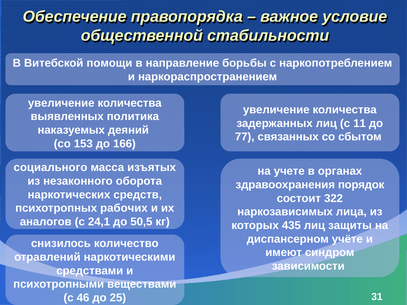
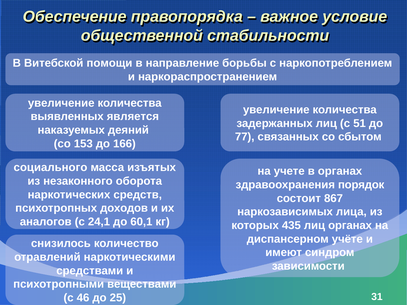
политика: политика -> является
11: 11 -> 51
322: 322 -> 867
рабочих: рабочих -> доходов
50,5: 50,5 -> 60,1
лиц защиты: защиты -> органах
